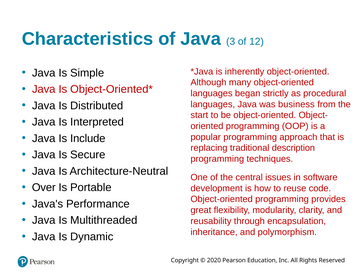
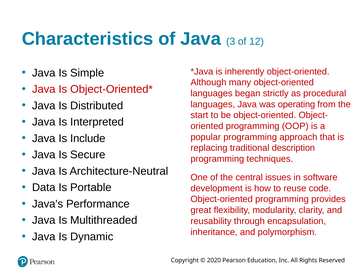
business: business -> operating
Over: Over -> Data
